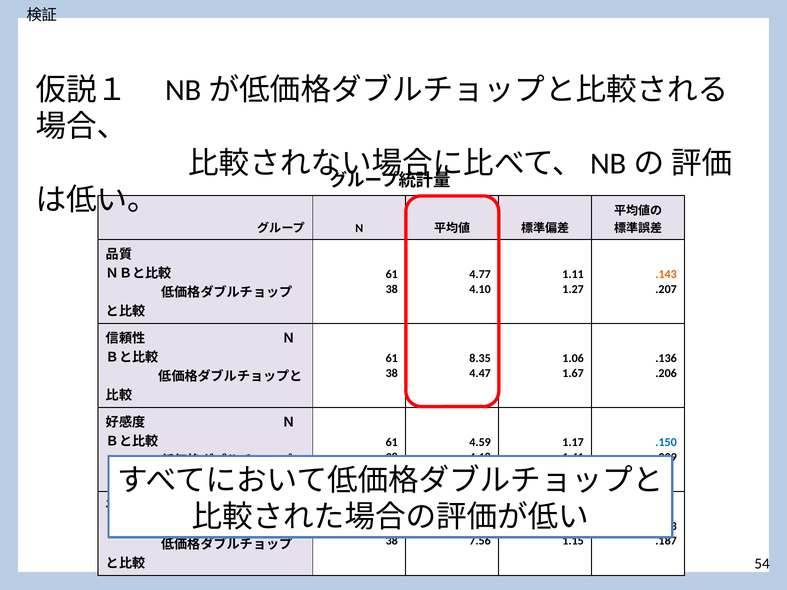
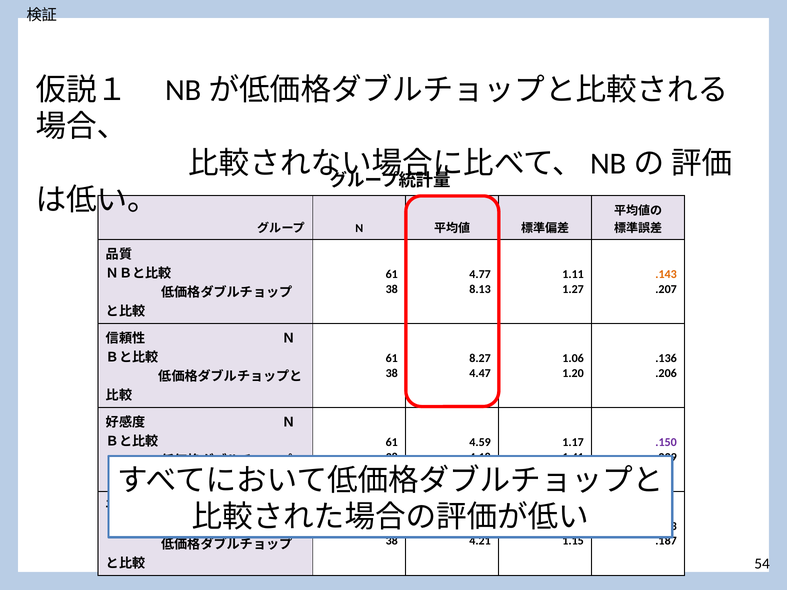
4.10: 4.10 -> 8.13
8.35: 8.35 -> 8.27
1.67: 1.67 -> 1.20
.150 colour: blue -> purple
7.56: 7.56 -> 4.21
